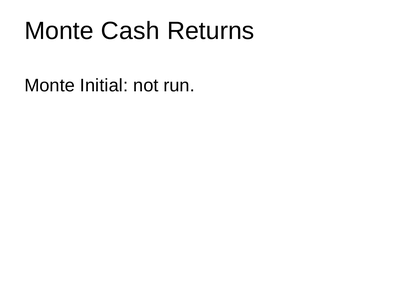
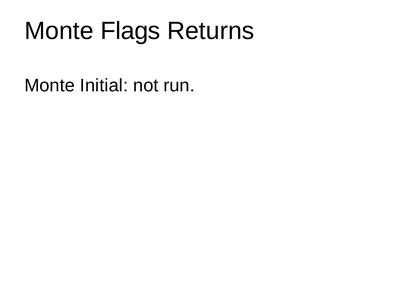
Cash: Cash -> Flags
